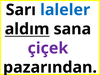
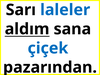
çiçek colour: purple -> blue
